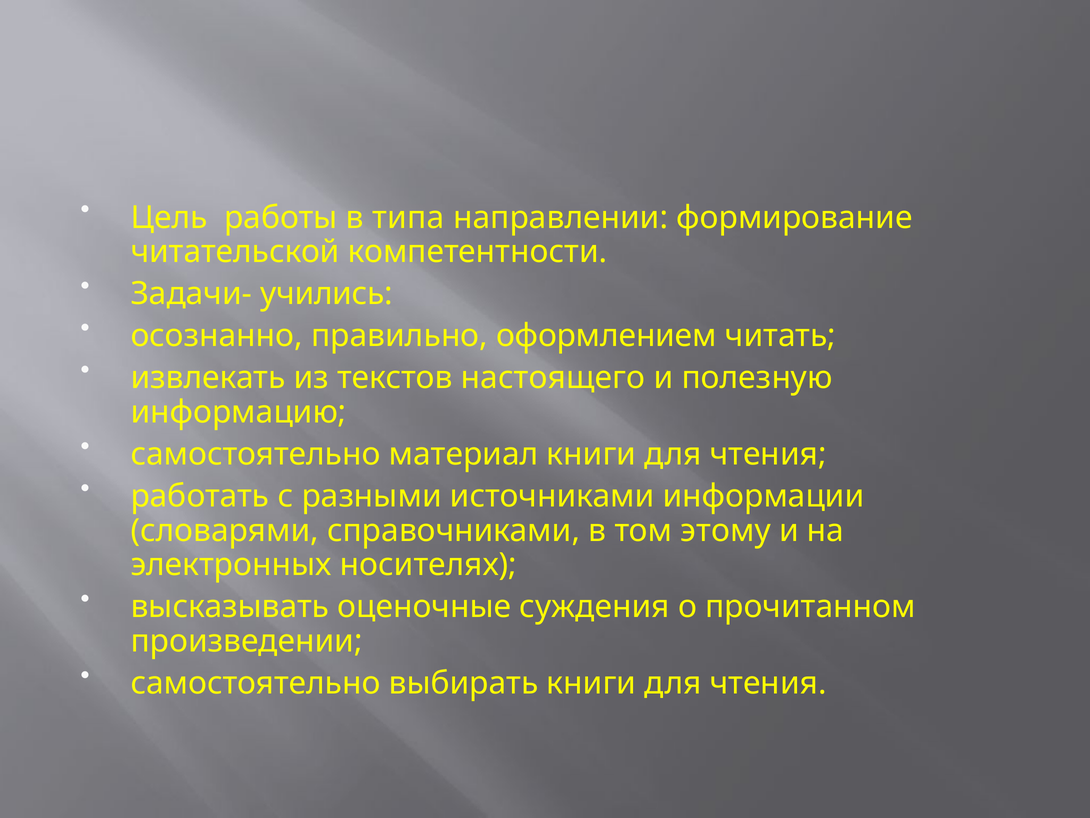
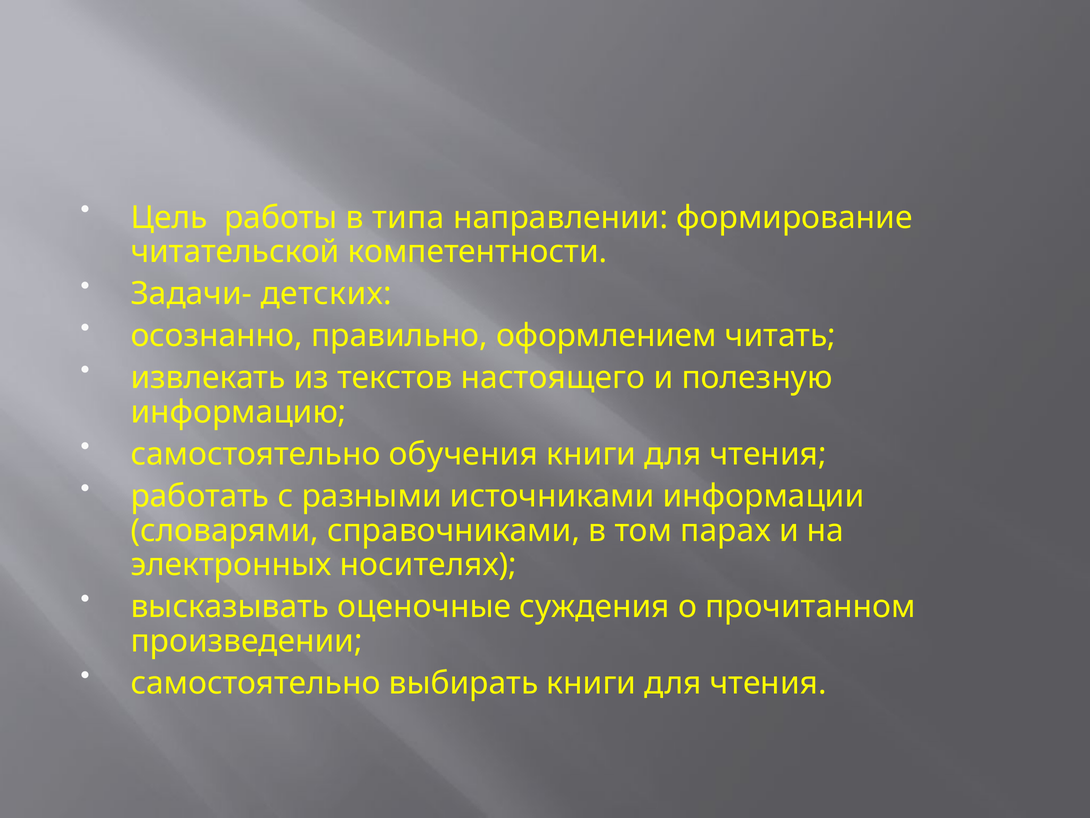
учились: учились -> детских
материал: материал -> обучения
этому: этому -> парах
